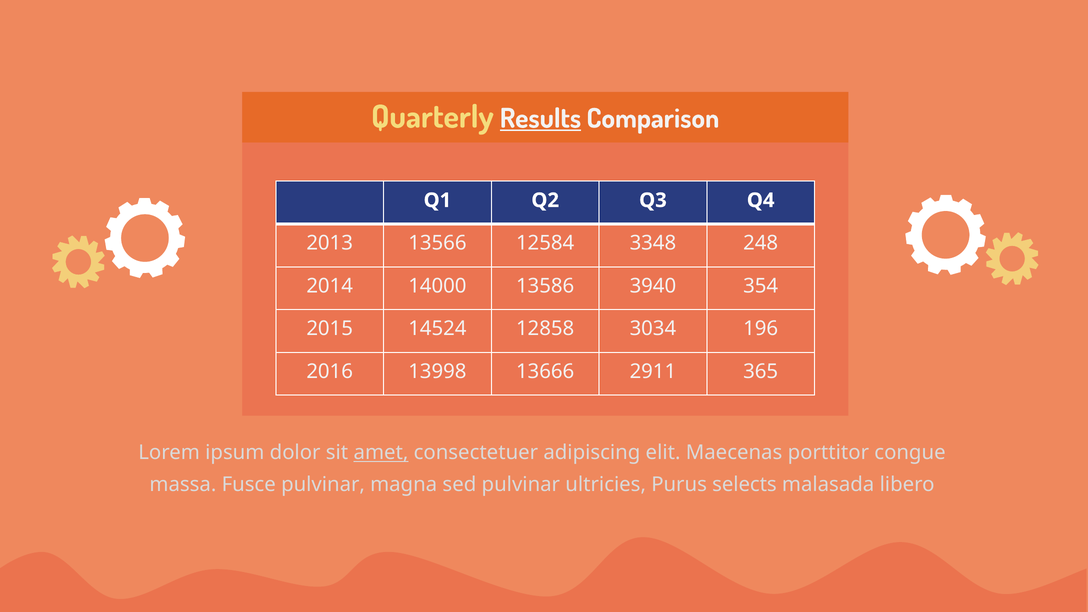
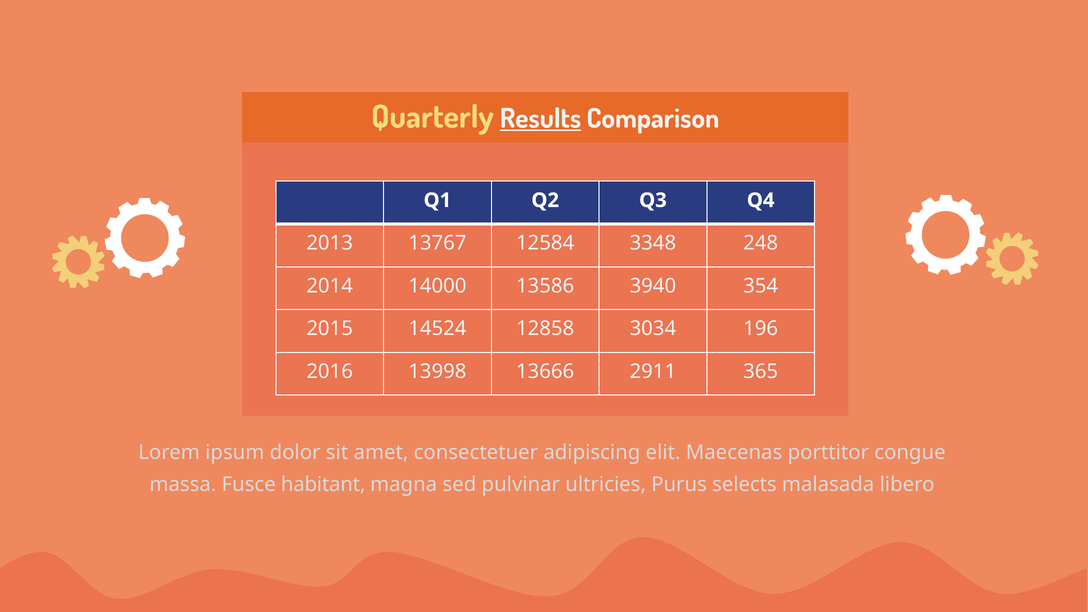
13566: 13566 -> 13767
amet underline: present -> none
Fusce pulvinar: pulvinar -> habitant
